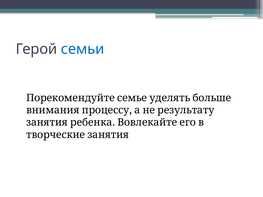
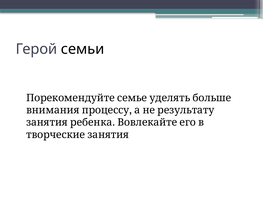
семьи colour: blue -> black
